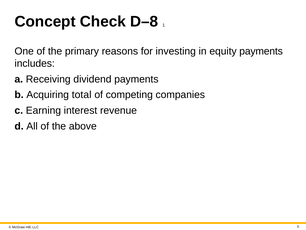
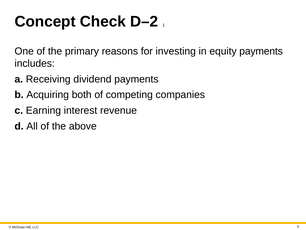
D–8: D–8 -> D–2
total: total -> both
